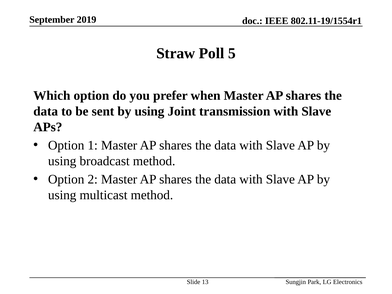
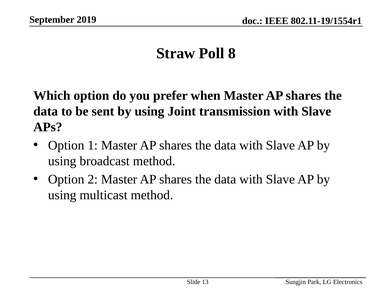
5: 5 -> 8
